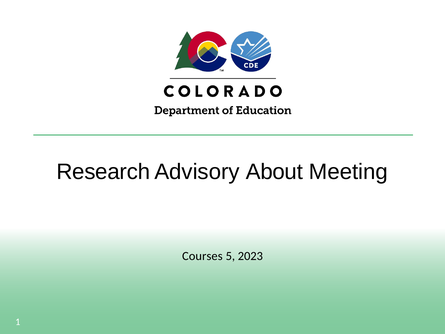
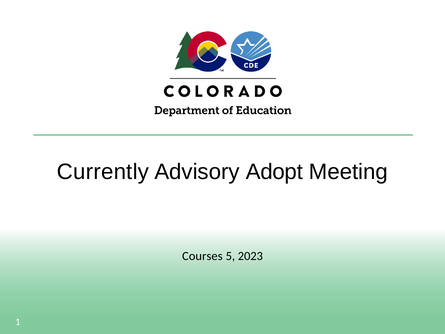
Research: Research -> Currently
About: About -> Adopt
